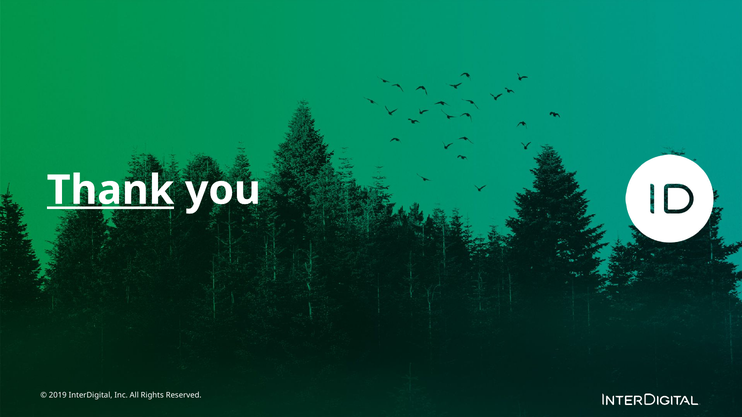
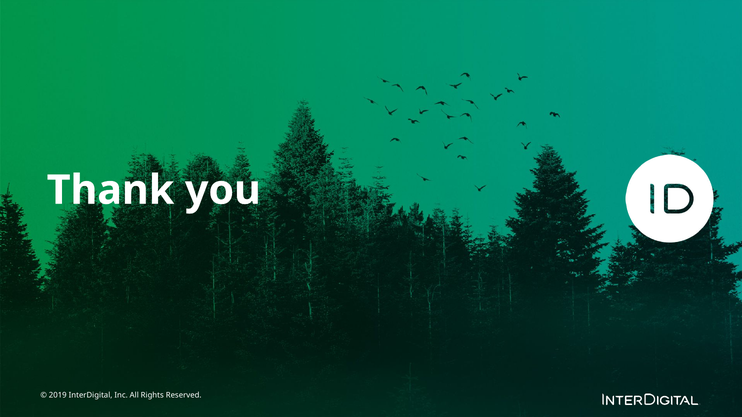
Thank underline: present -> none
